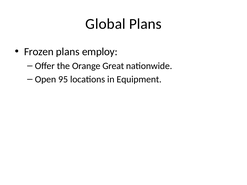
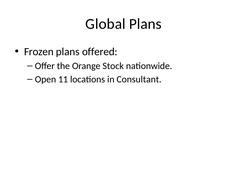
employ: employ -> offered
Great: Great -> Stock
95: 95 -> 11
Equipment: Equipment -> Consultant
